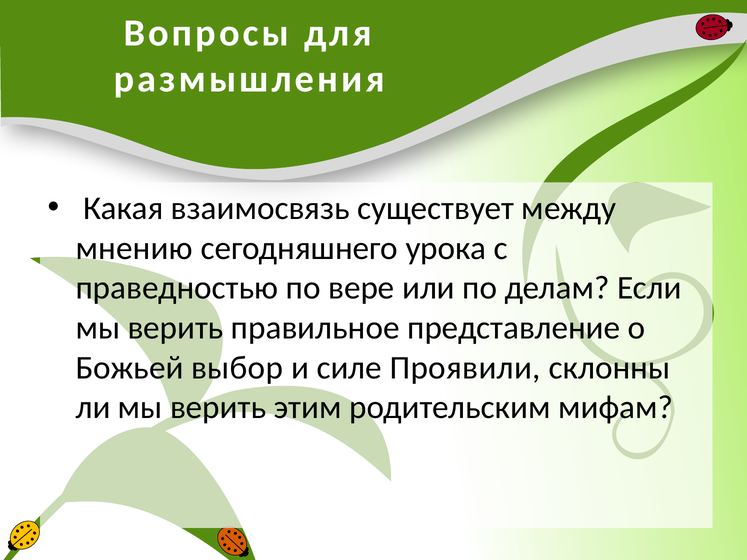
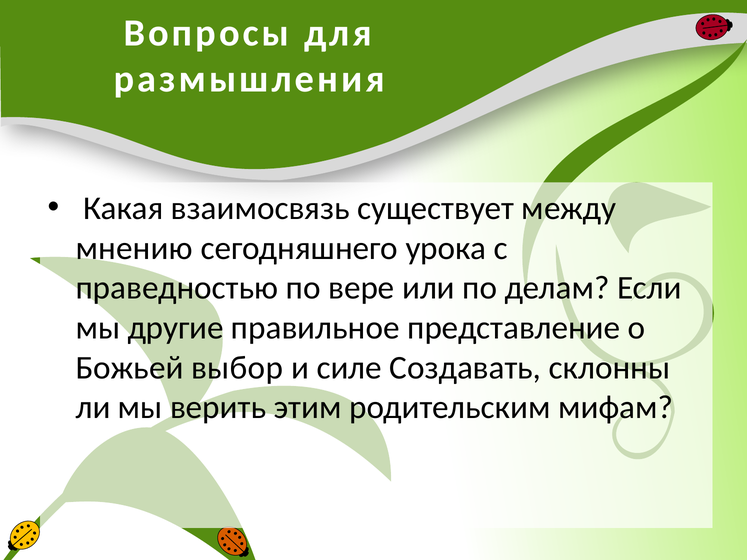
верить at (176, 328): верить -> другие
Проявили: Проявили -> Создавать
